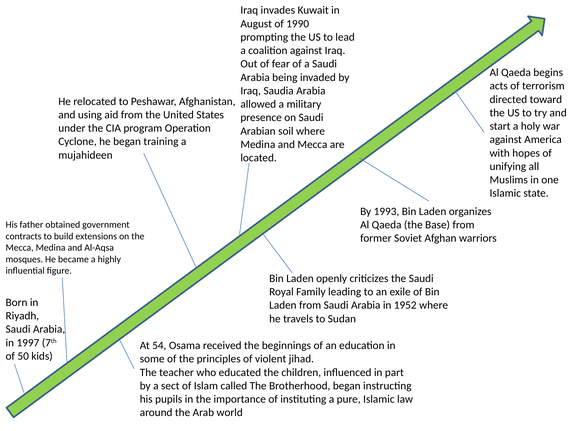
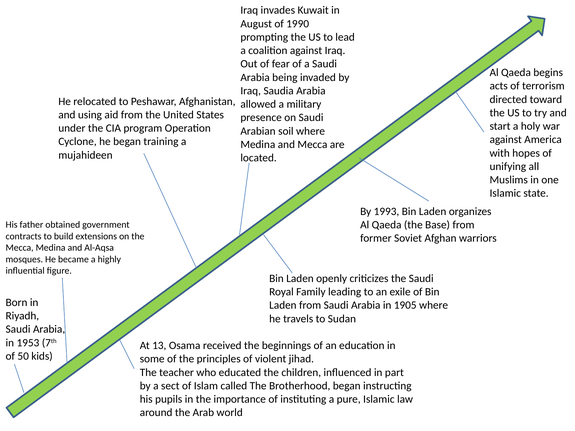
1952: 1952 -> 1905
1997: 1997 -> 1953
54: 54 -> 13
